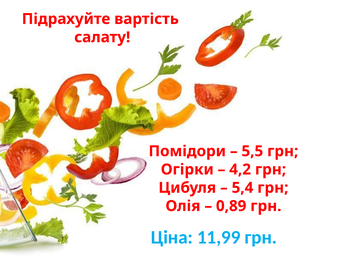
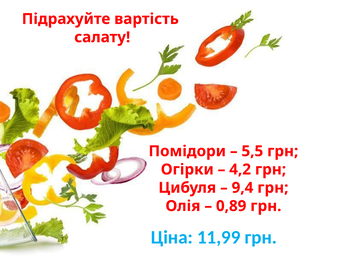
5,4: 5,4 -> 9,4
